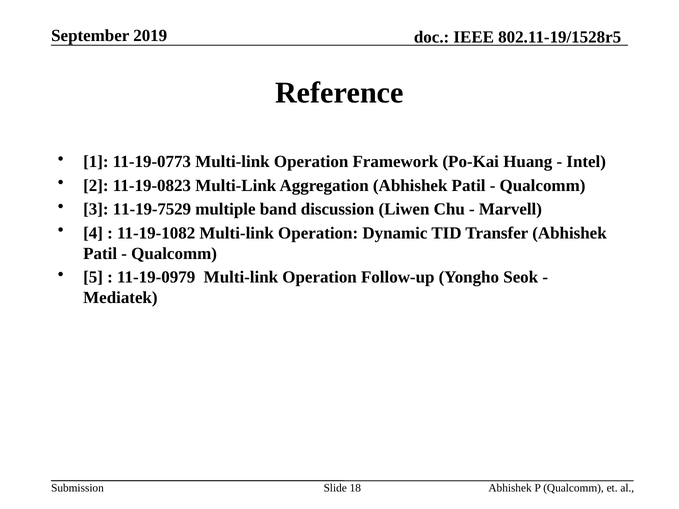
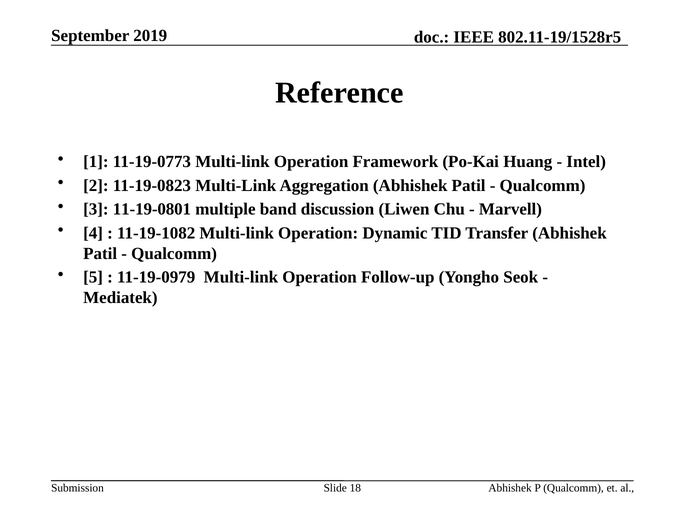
11-19-7529: 11-19-7529 -> 11-19-0801
